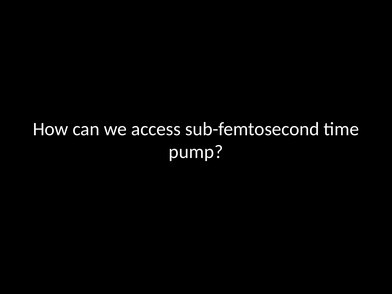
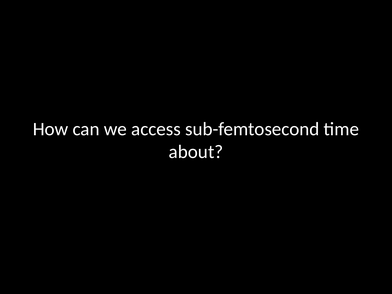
pump: pump -> about
